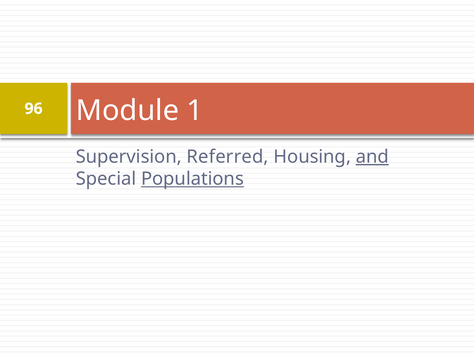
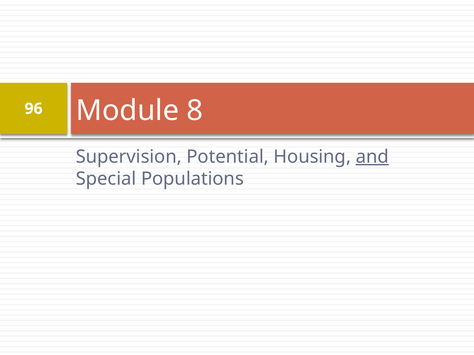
1: 1 -> 8
Referred: Referred -> Potential
Populations underline: present -> none
